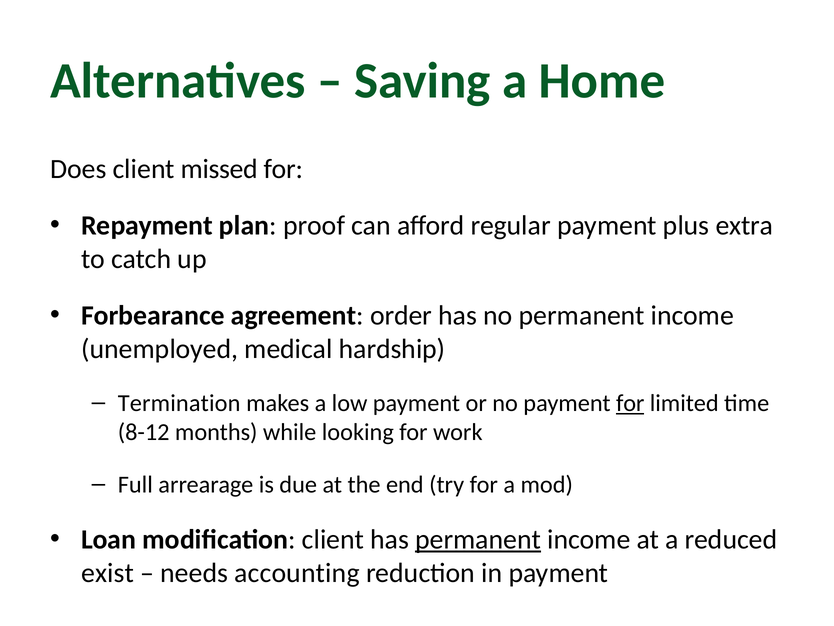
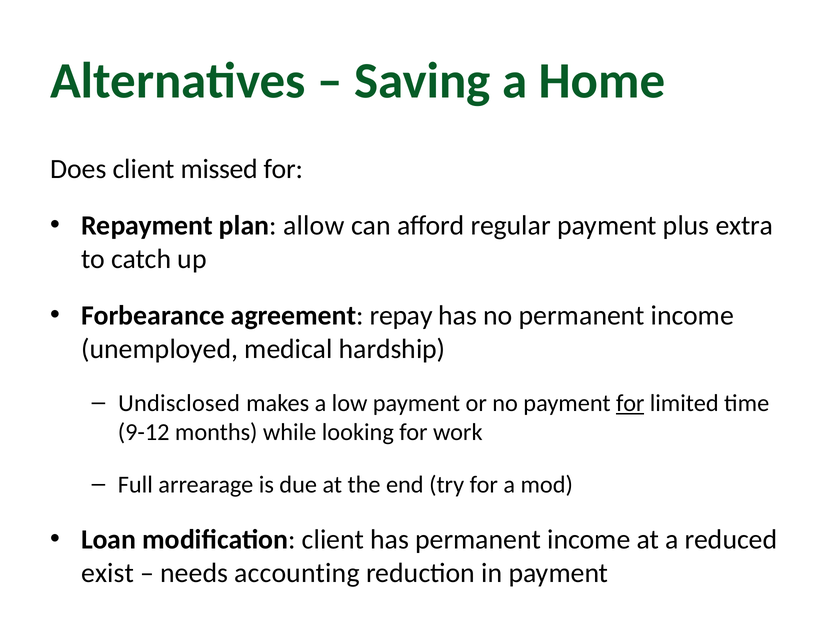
proof: proof -> allow
order: order -> repay
Termination: Termination -> Undisclosed
8-12: 8-12 -> 9-12
permanent at (478, 539) underline: present -> none
